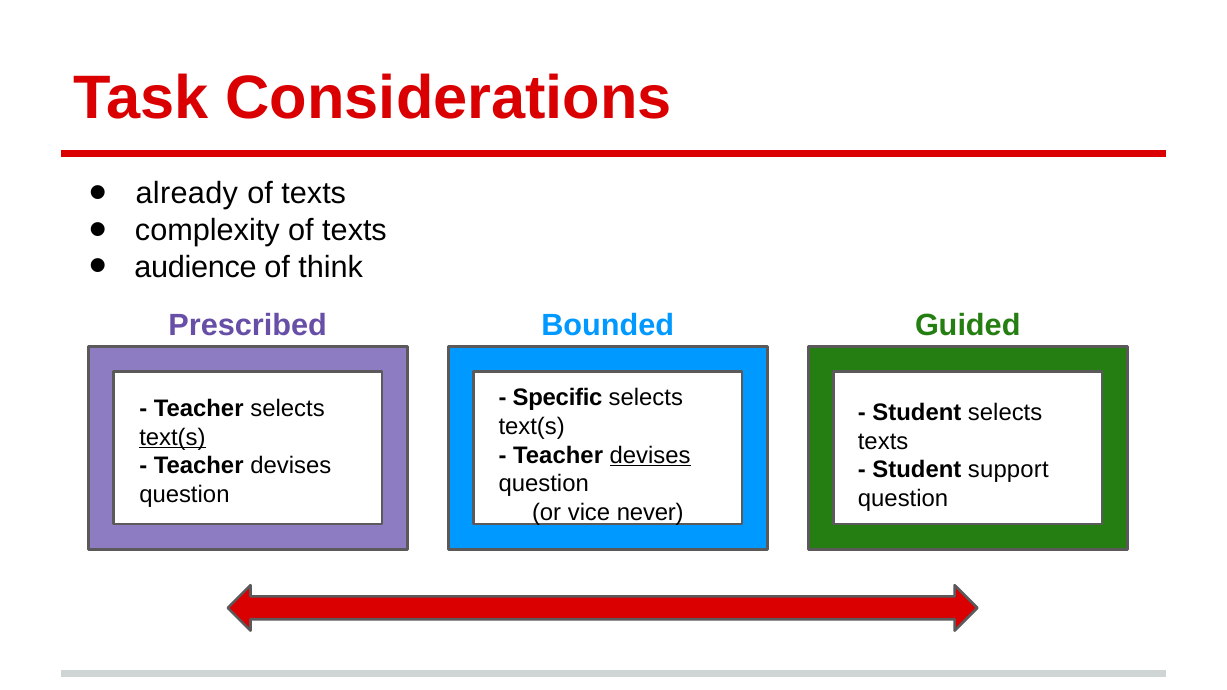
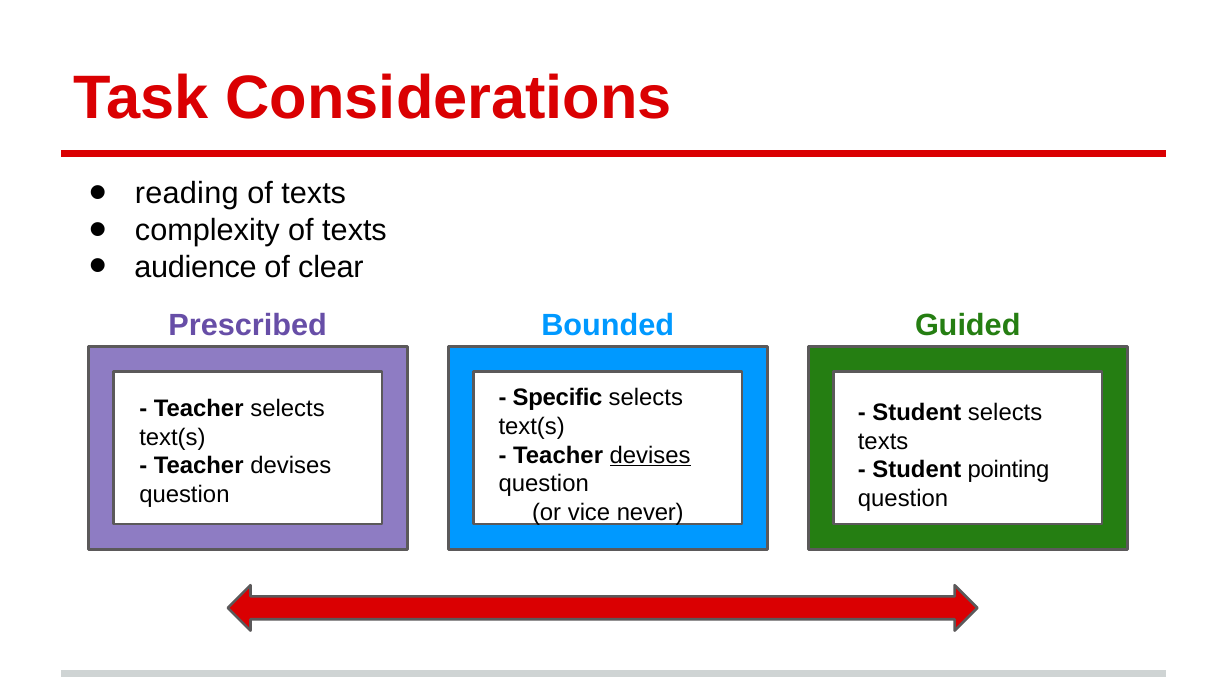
already: already -> reading
think: think -> clear
text(s at (172, 437) underline: present -> none
support: support -> pointing
